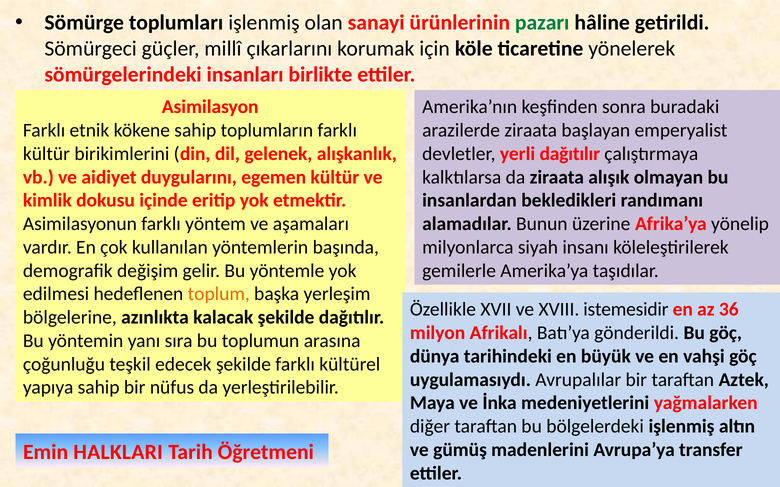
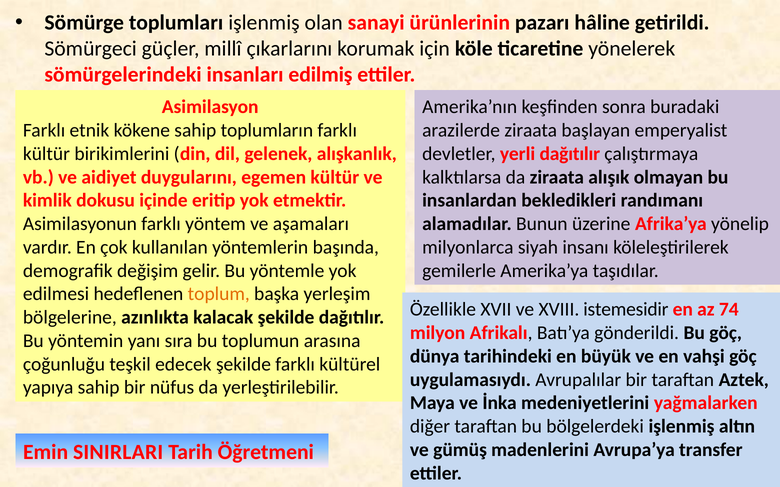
pazarı colour: green -> black
birlikte: birlikte -> edilmiş
36: 36 -> 74
HALKLARI: HALKLARI -> SINIRLARI
